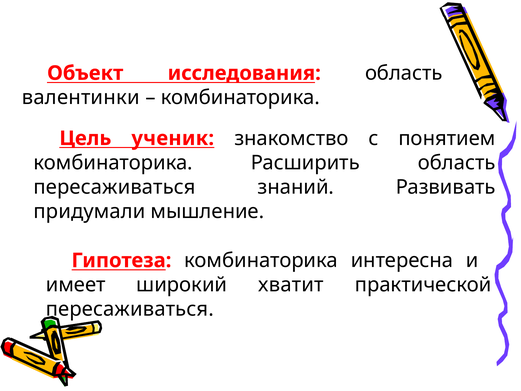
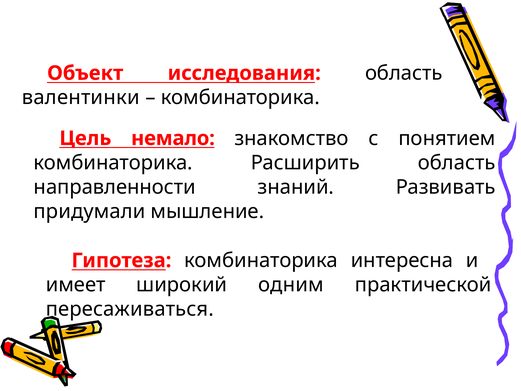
ученик: ученик -> немало
пересаживаться at (115, 187): пересаживаться -> направленности
хватит: хватит -> одним
